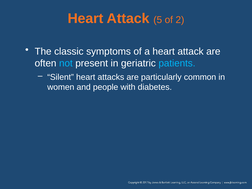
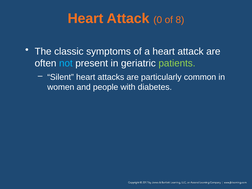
5: 5 -> 0
2: 2 -> 8
patients colour: light blue -> light green
